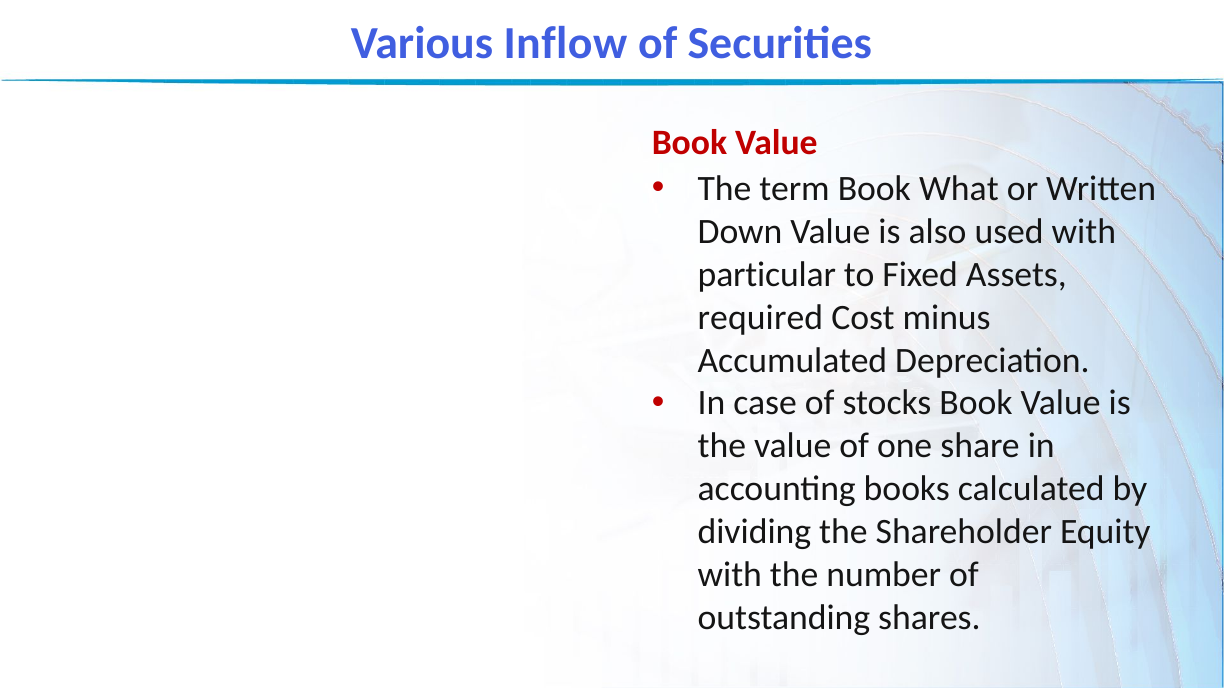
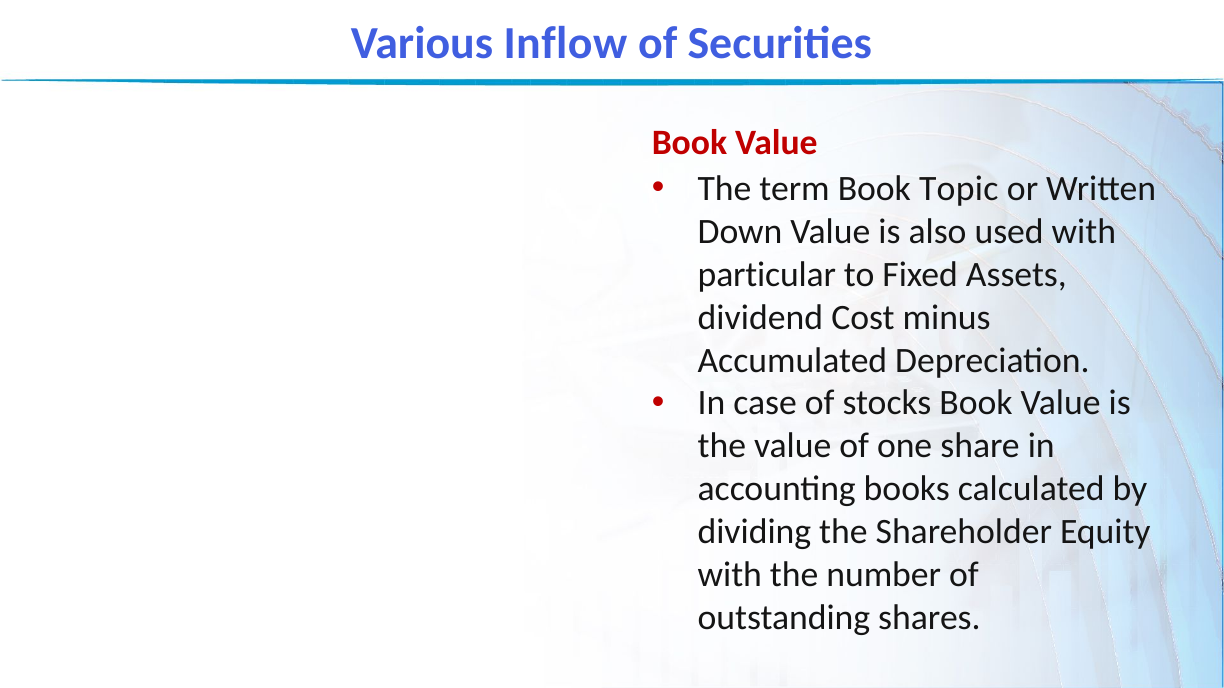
What: What -> Topic
required: required -> dividend
